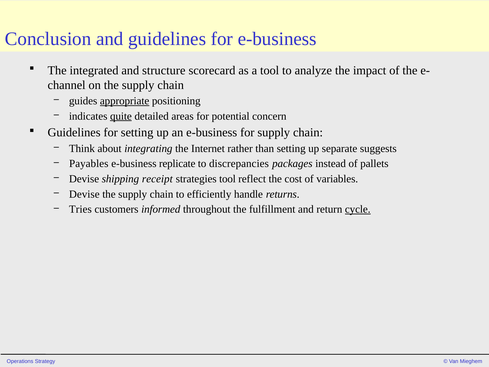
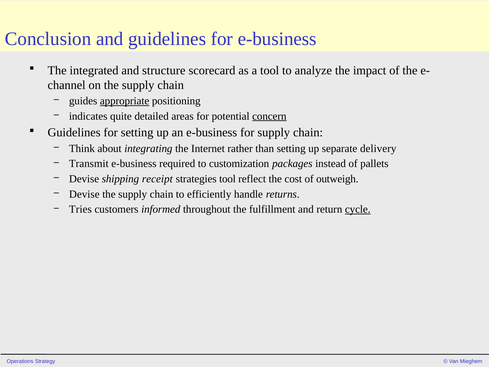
quite underline: present -> none
concern underline: none -> present
suggests: suggests -> delivery
Payables: Payables -> Transmit
replicate: replicate -> required
discrepancies: discrepancies -> customization
variables: variables -> outweigh
